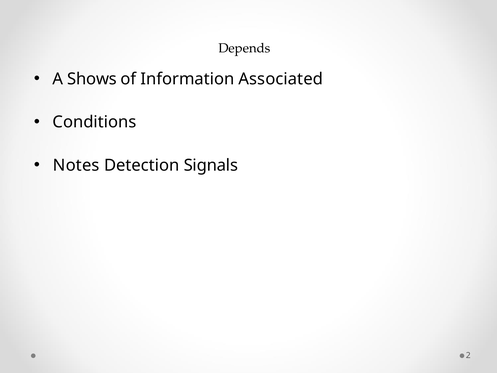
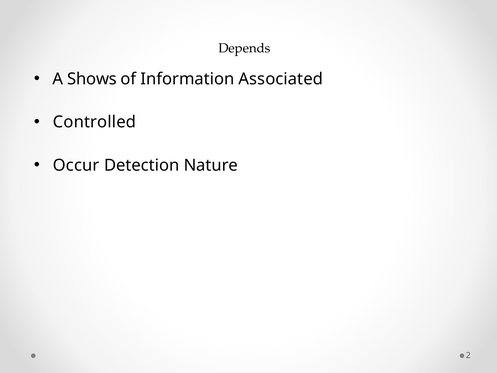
Conditions: Conditions -> Controlled
Notes: Notes -> Occur
Signals: Signals -> Nature
